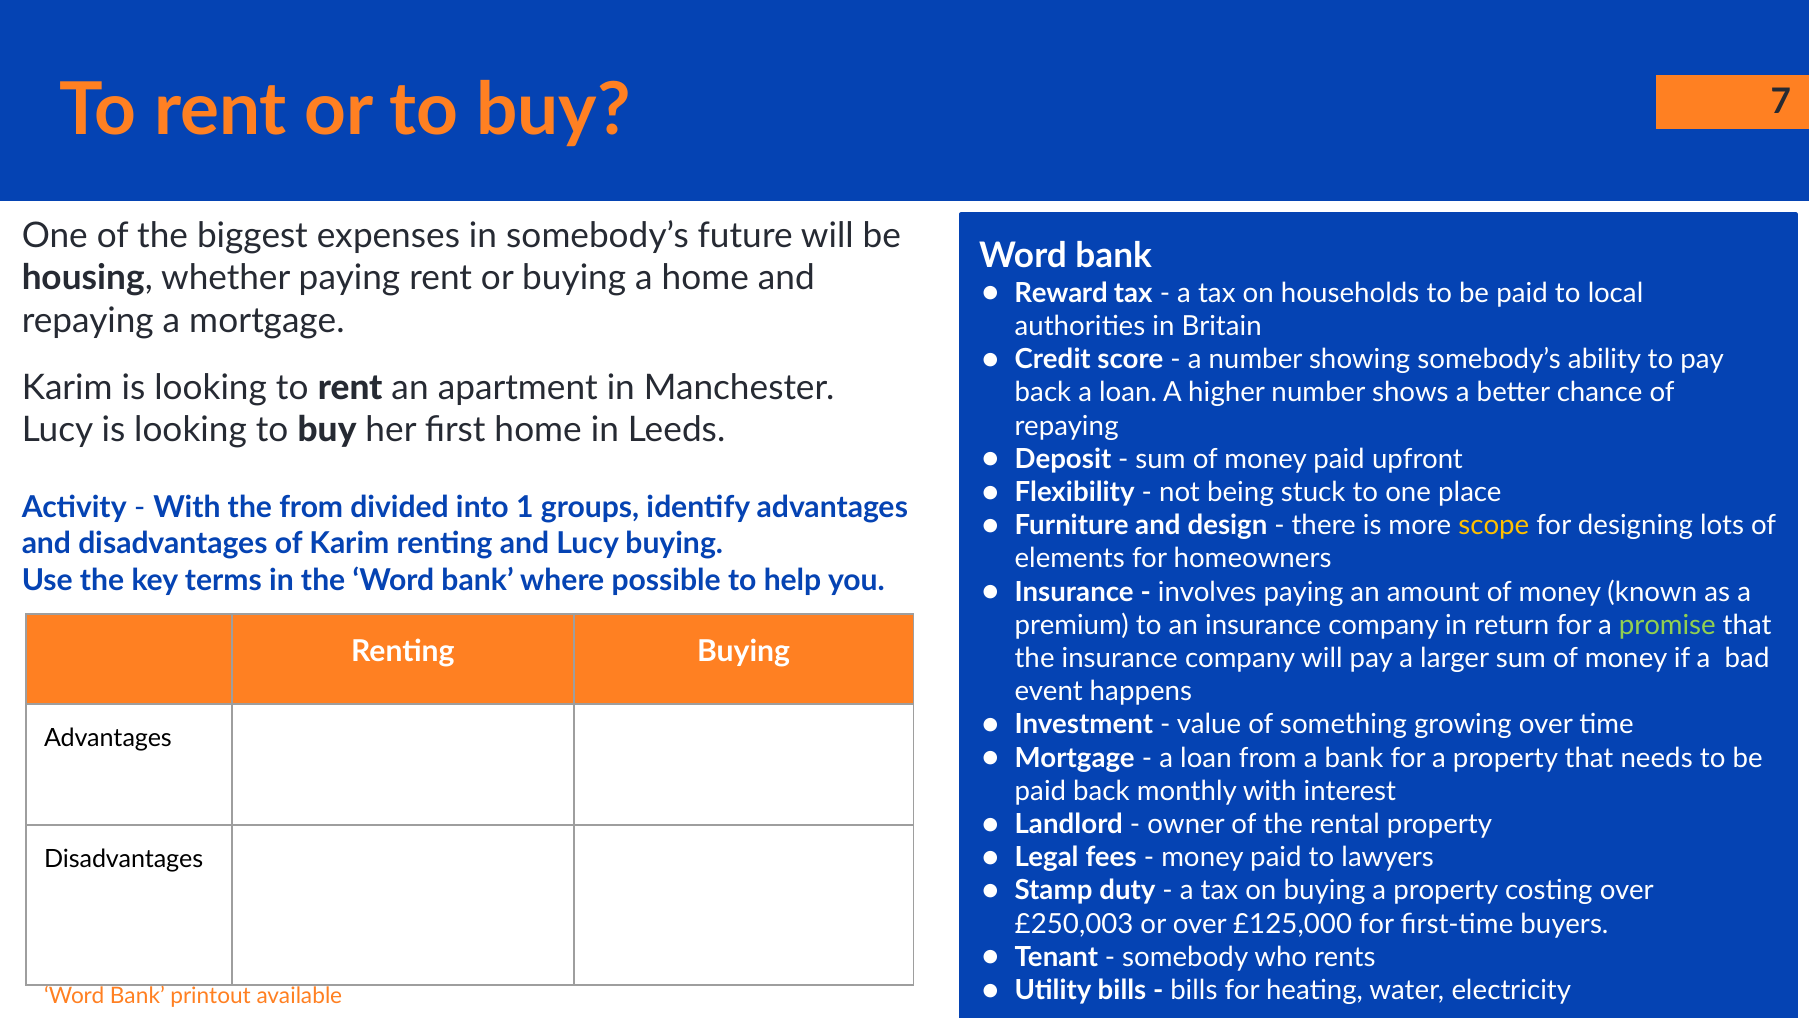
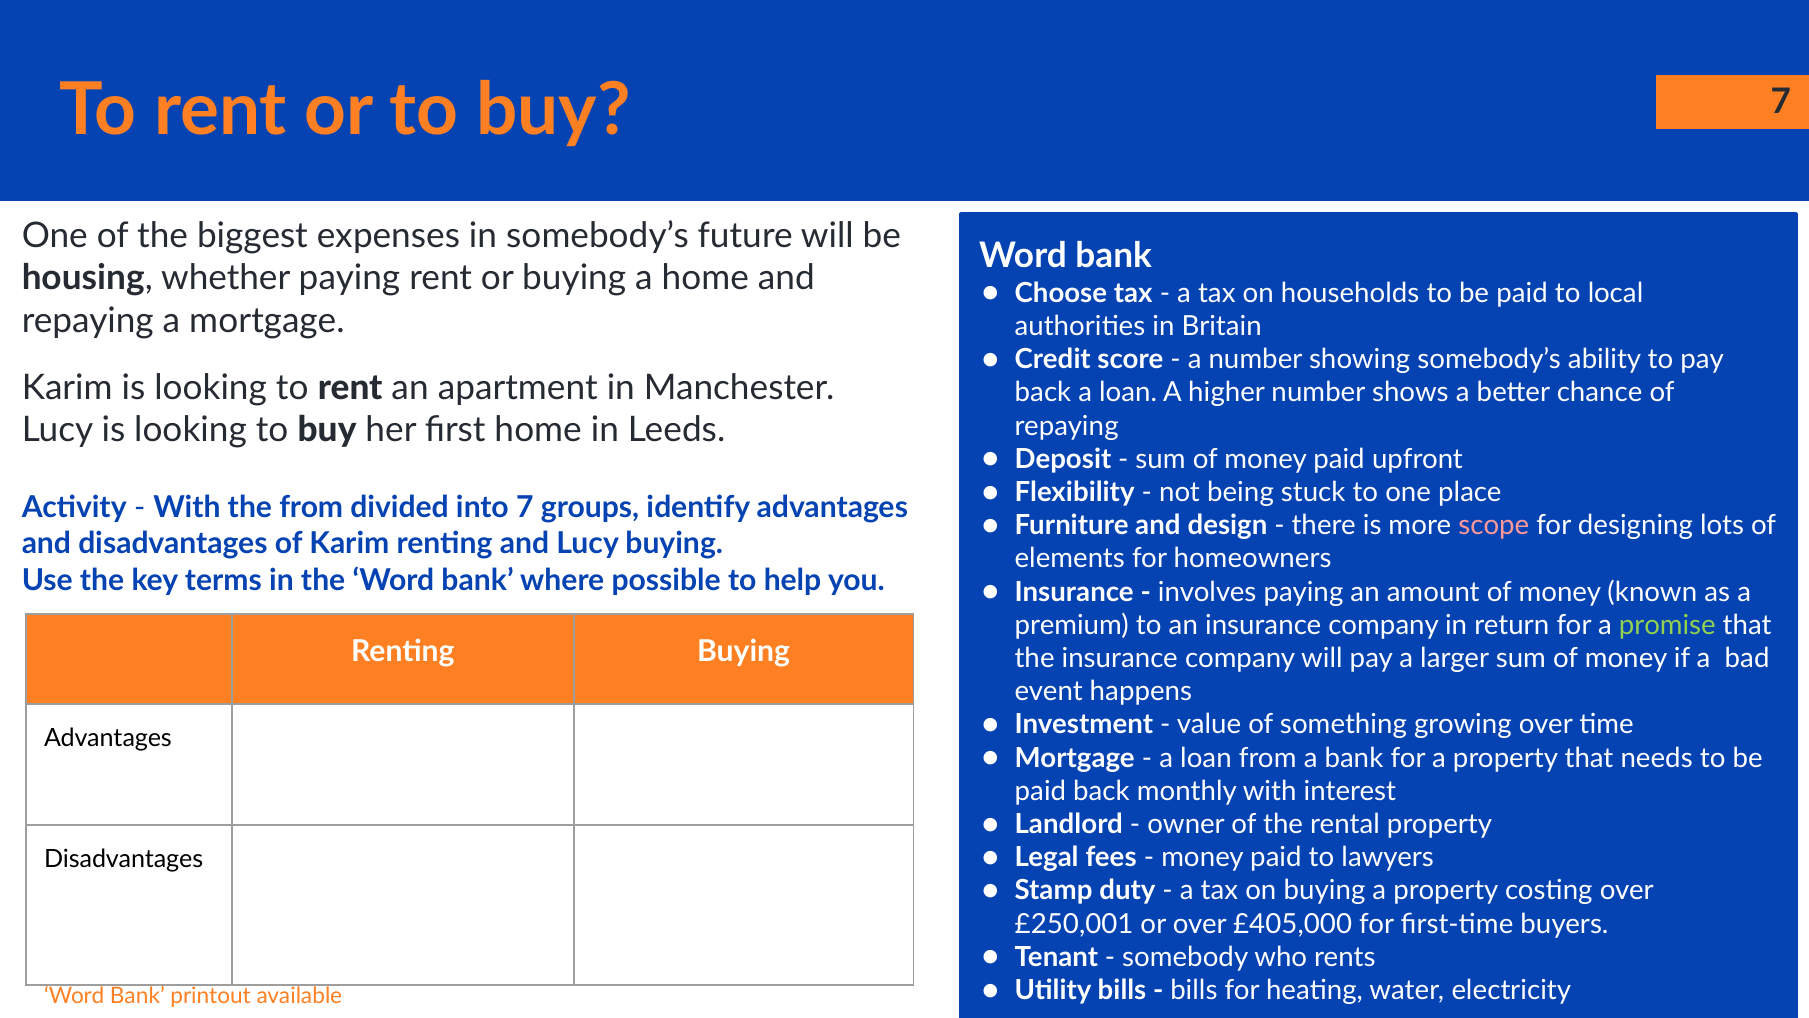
Reward: Reward -> Choose
into 1: 1 -> 7
scope colour: yellow -> pink
£250,003: £250,003 -> £250,001
£125,000: £125,000 -> £405,000
